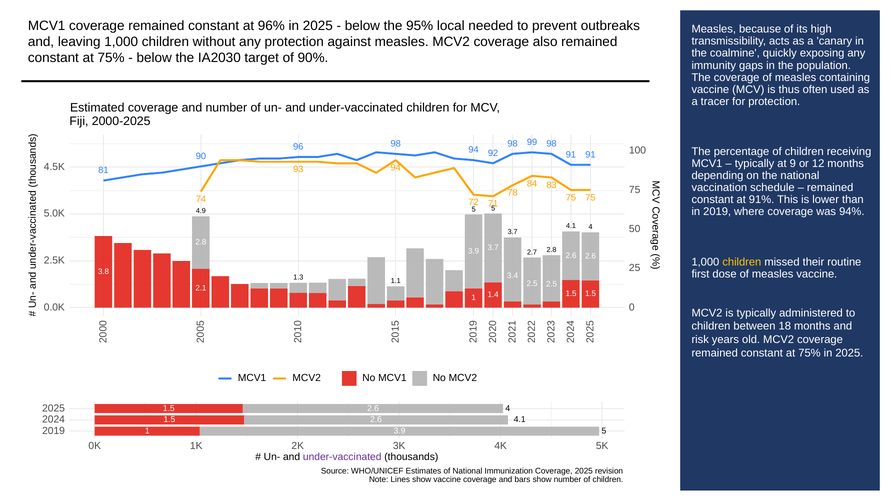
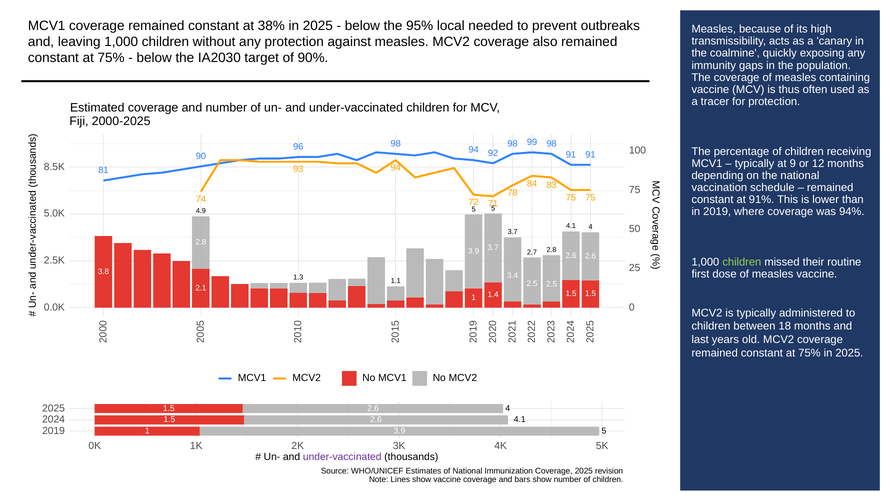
96%: 96% -> 38%
4.5K: 4.5K -> 8.5K
children at (742, 262) colour: yellow -> light green
risk: risk -> last
